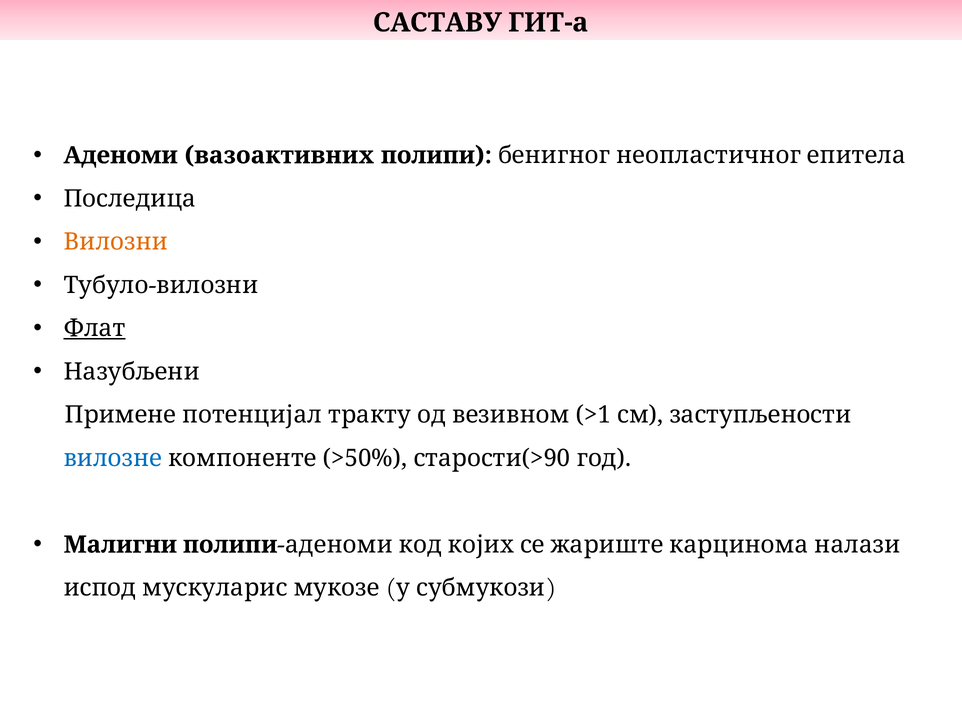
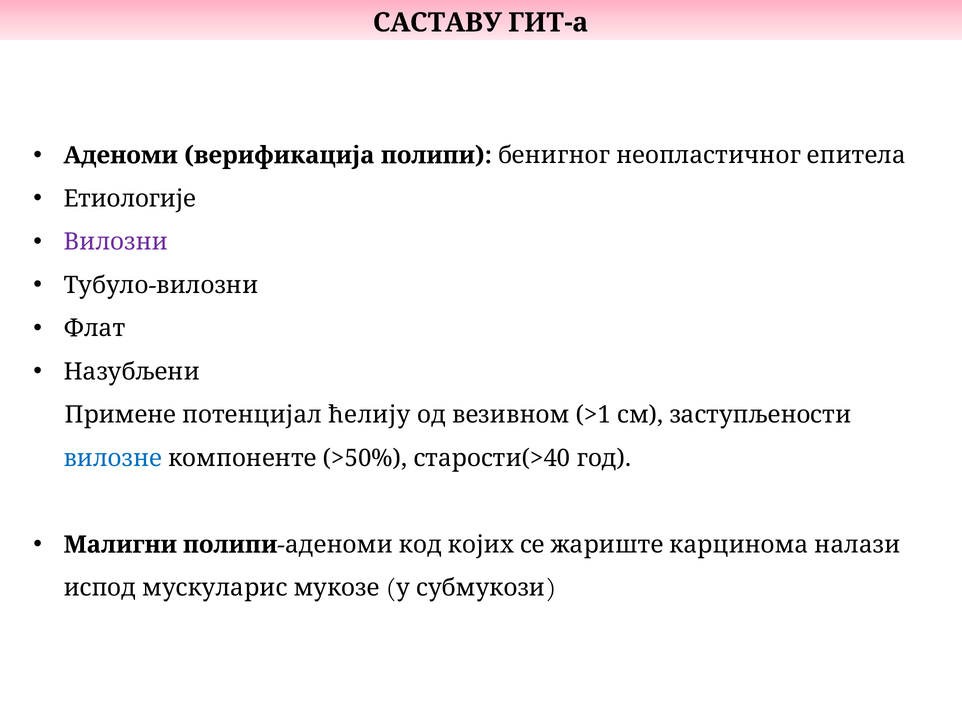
вазоактивних: вазоактивних -> верификација
Последица: Последица -> Етиологије
Вилозни at (116, 242) colour: orange -> purple
Флат underline: present -> none
тракту: тракту -> ћелију
старости(>90: старости(>90 -> старости(>40
